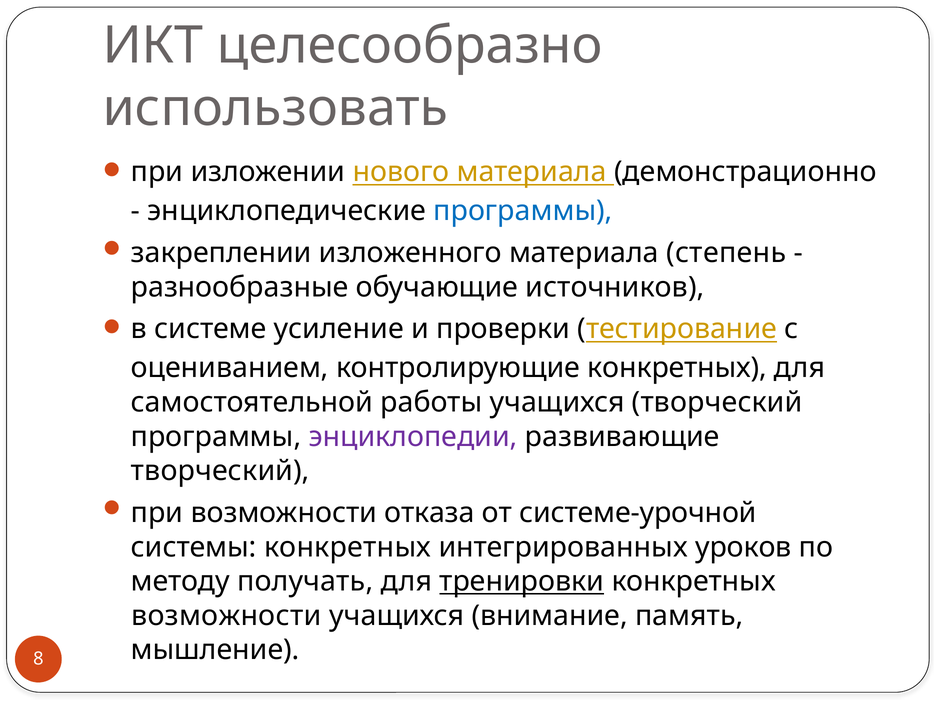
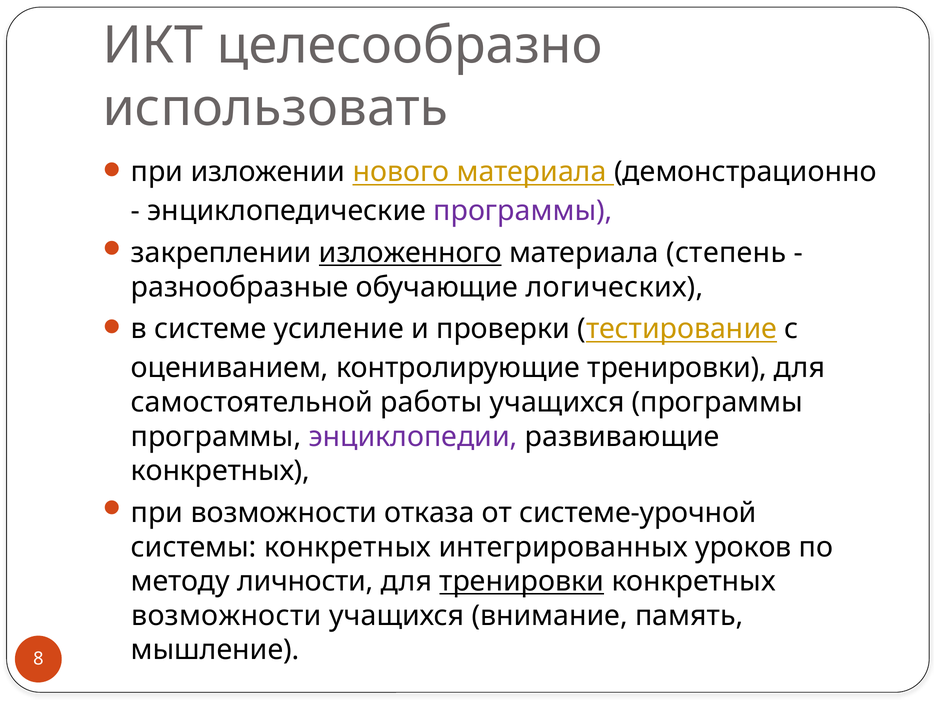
программы at (523, 211) colour: blue -> purple
изложенного underline: none -> present
источников: источников -> логических
контролирующие конкретных: конкретных -> тренировки
учащихся творческий: творческий -> программы
творческий at (220, 471): творческий -> конкретных
получать: получать -> личности
